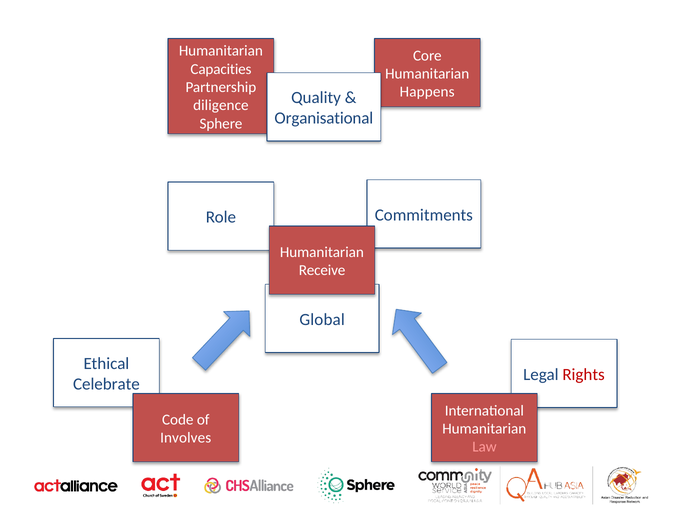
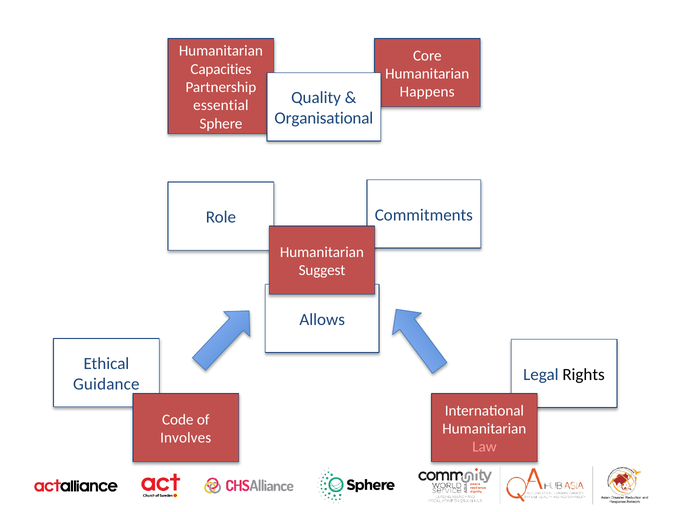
diligence: diligence -> essential
Receive: Receive -> Suggest
Global: Global -> Allows
Rights colour: red -> black
Celebrate: Celebrate -> Guidance
